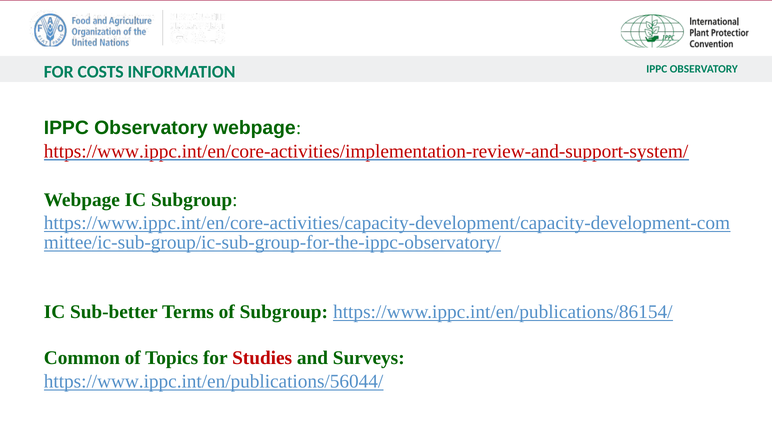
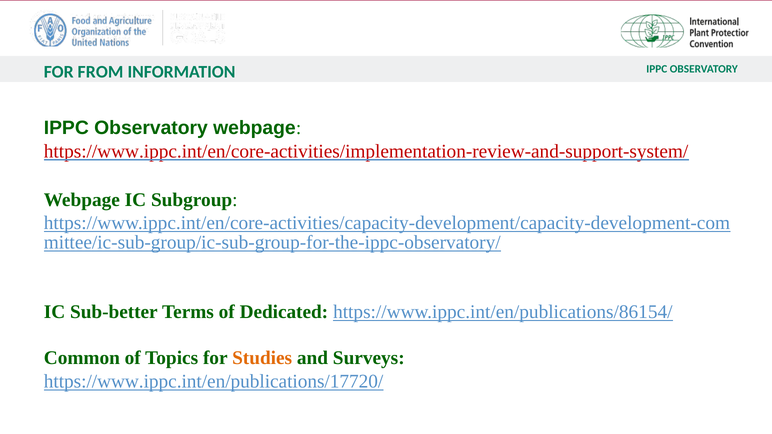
COSTS: COSTS -> FROM
of Subgroup: Subgroup -> Dedicated
Studies colour: red -> orange
https://www.ippc.int/en/publications/56044/: https://www.ippc.int/en/publications/56044/ -> https://www.ippc.int/en/publications/17720/
